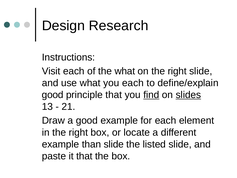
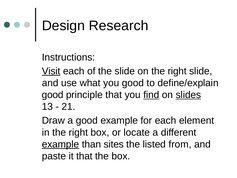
Visit underline: none -> present
the what: what -> slide
you each: each -> good
example at (61, 144) underline: none -> present
than slide: slide -> sites
listed slide: slide -> from
